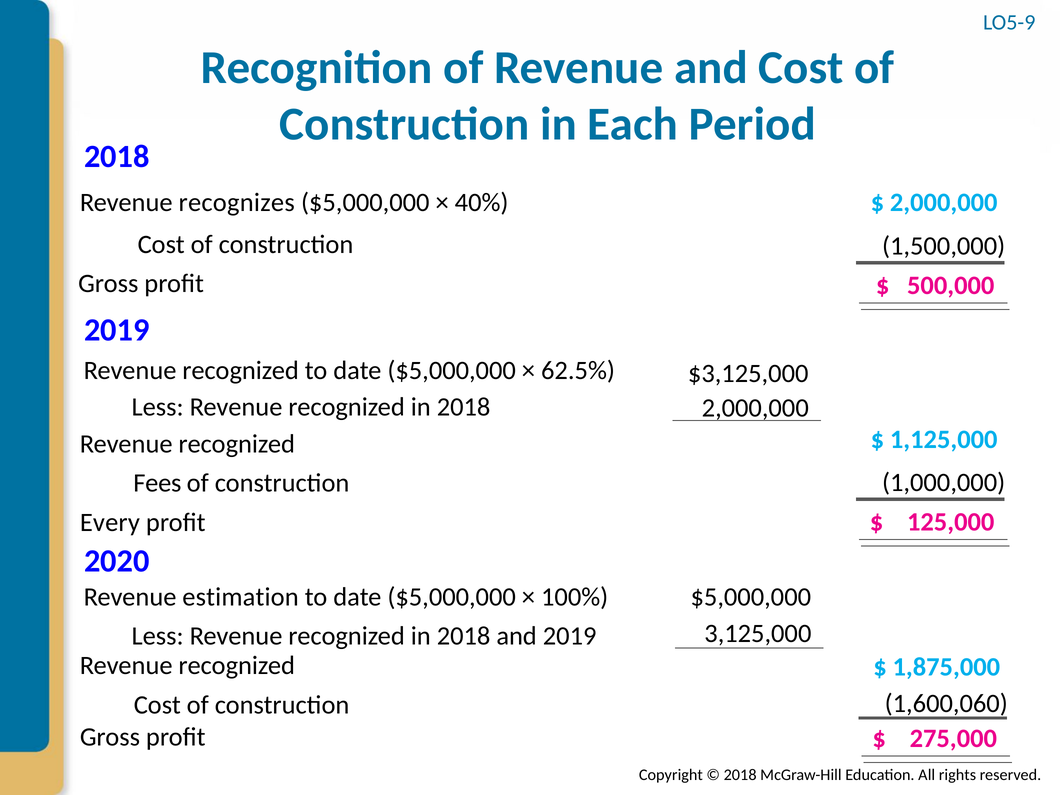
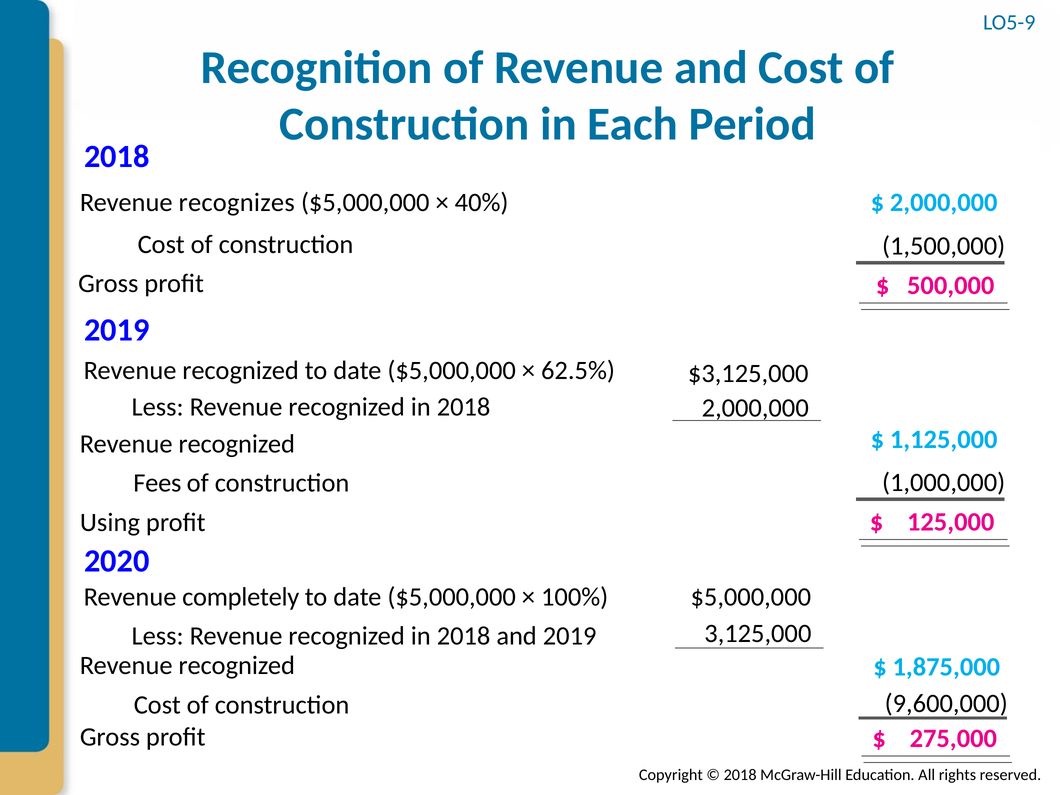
Every: Every -> Using
estimation: estimation -> completely
1,600,060: 1,600,060 -> 9,600,000
